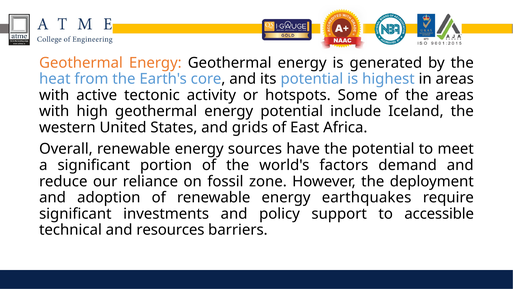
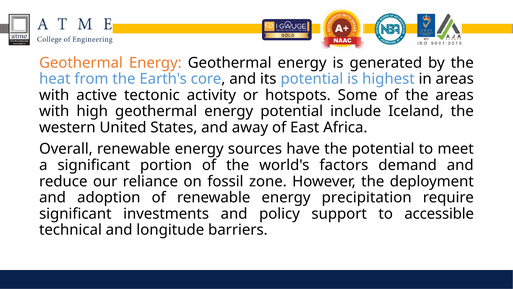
grids: grids -> away
earthquakes: earthquakes -> precipitation
resources: resources -> longitude
